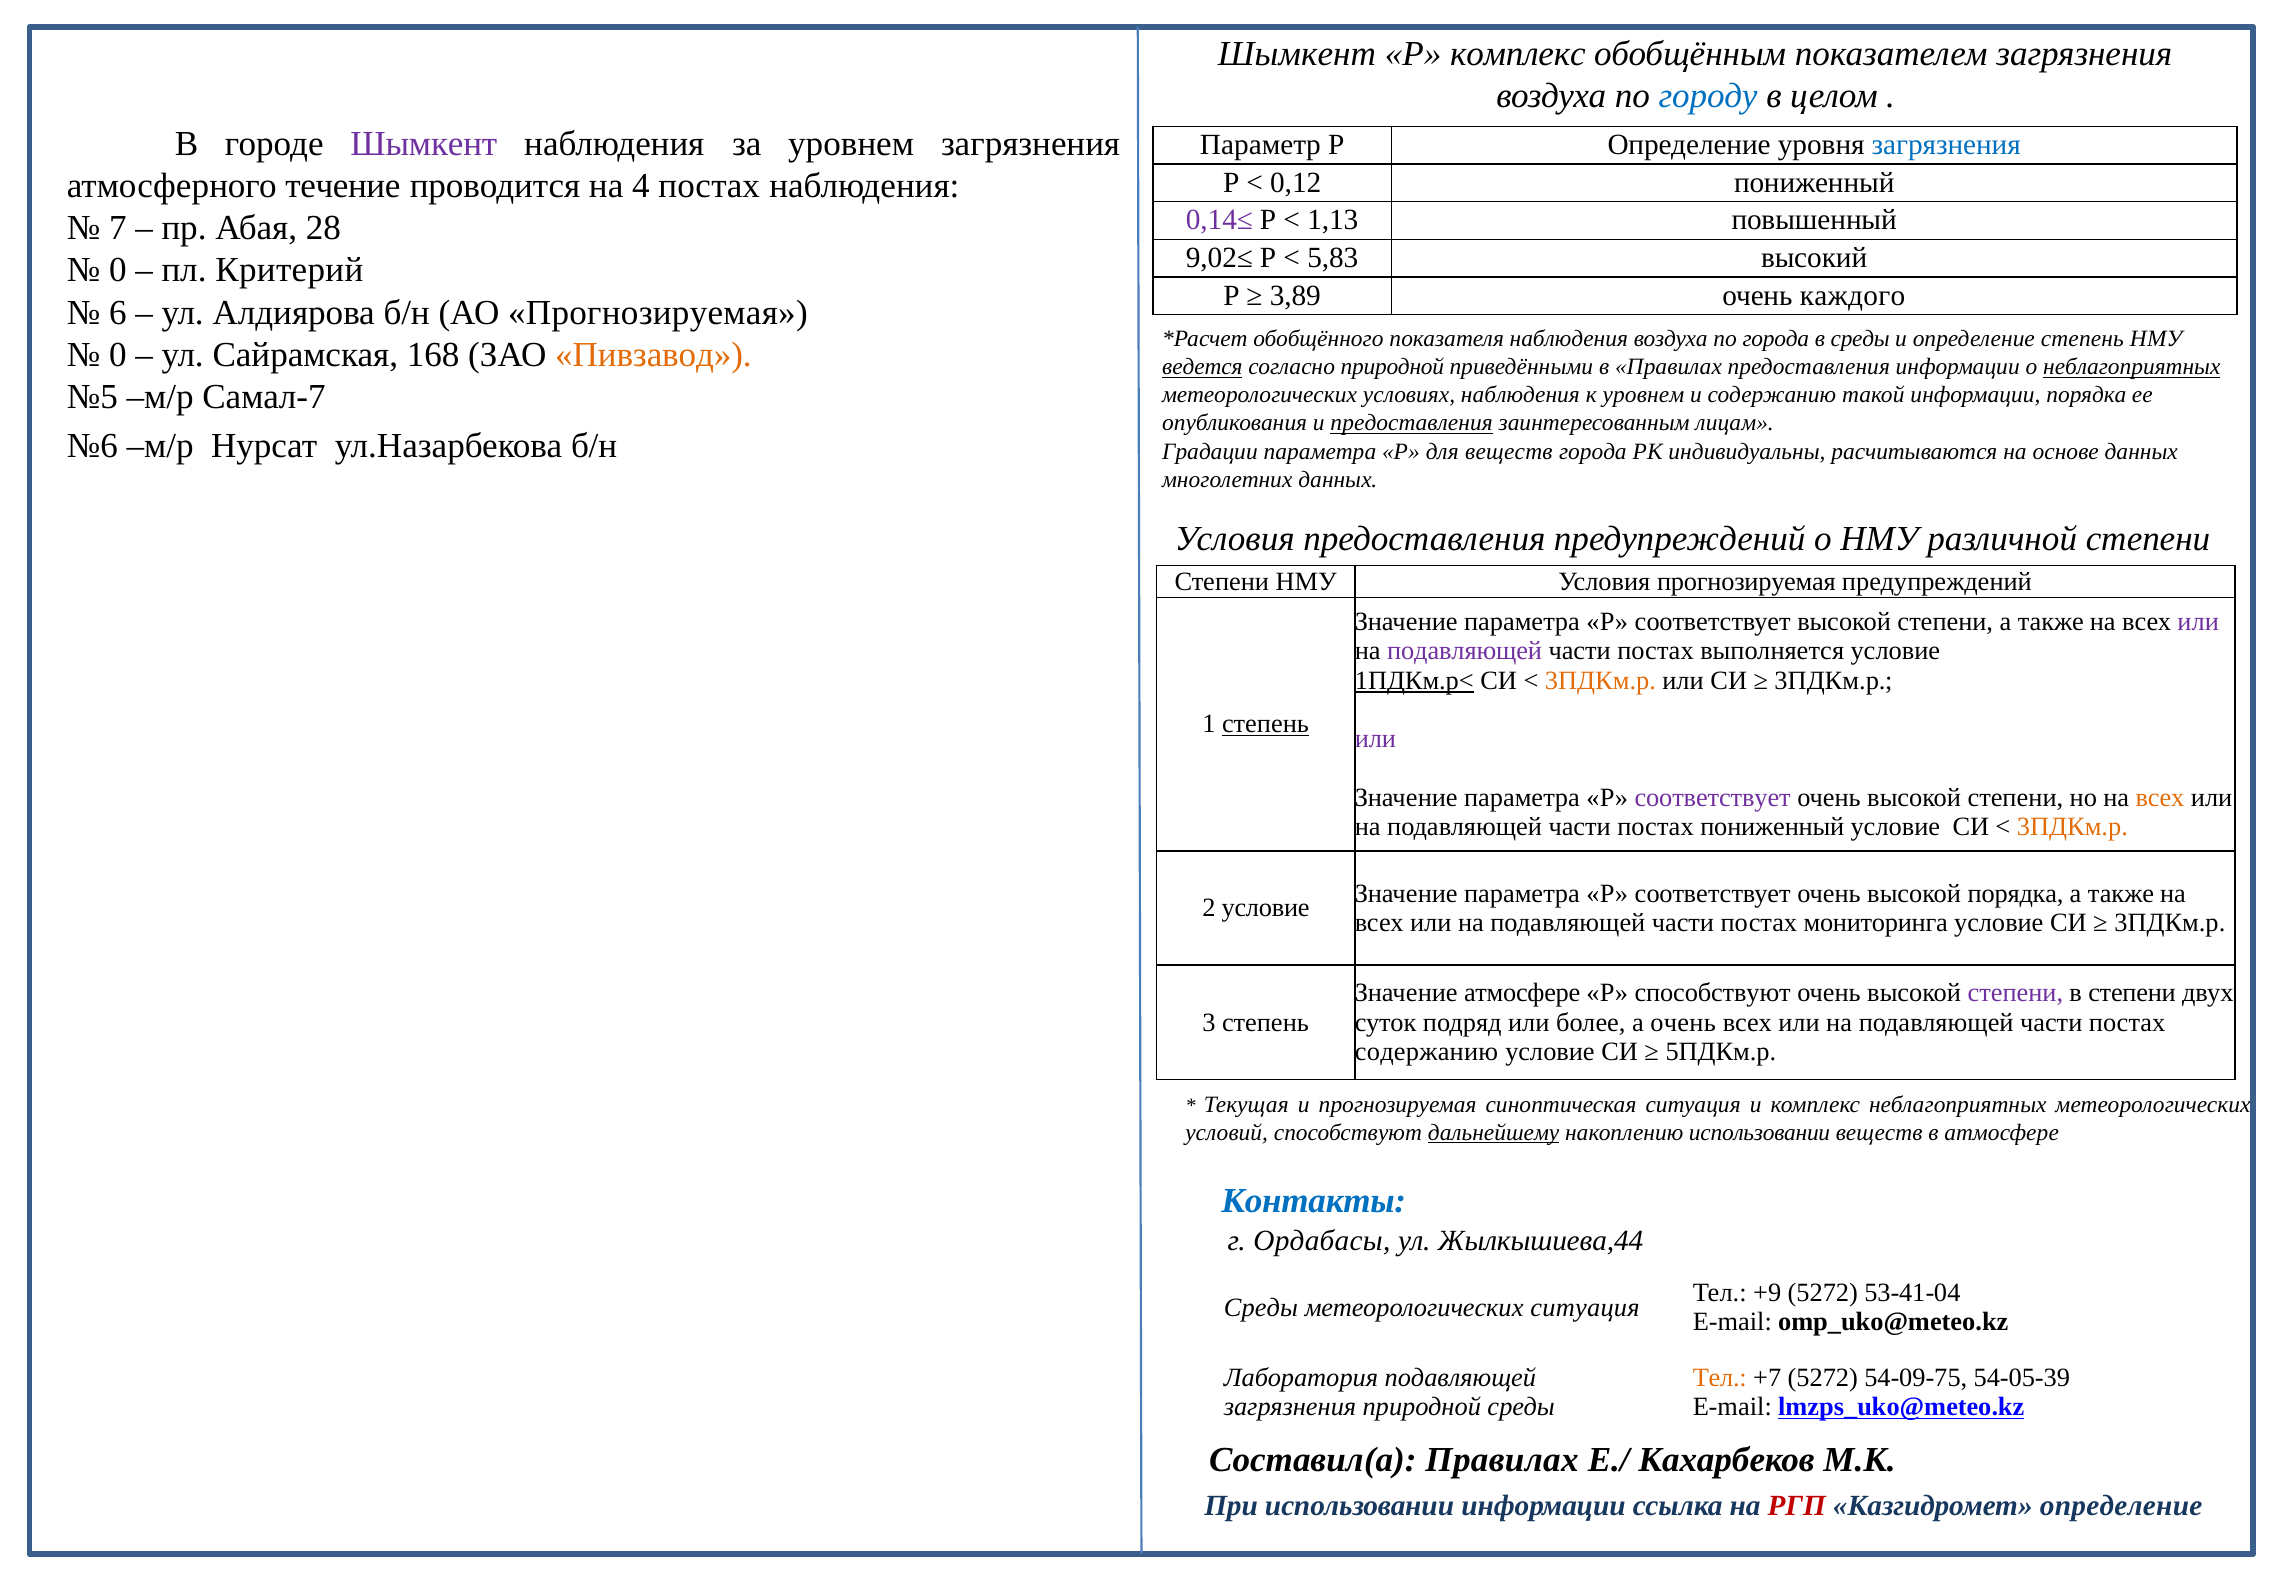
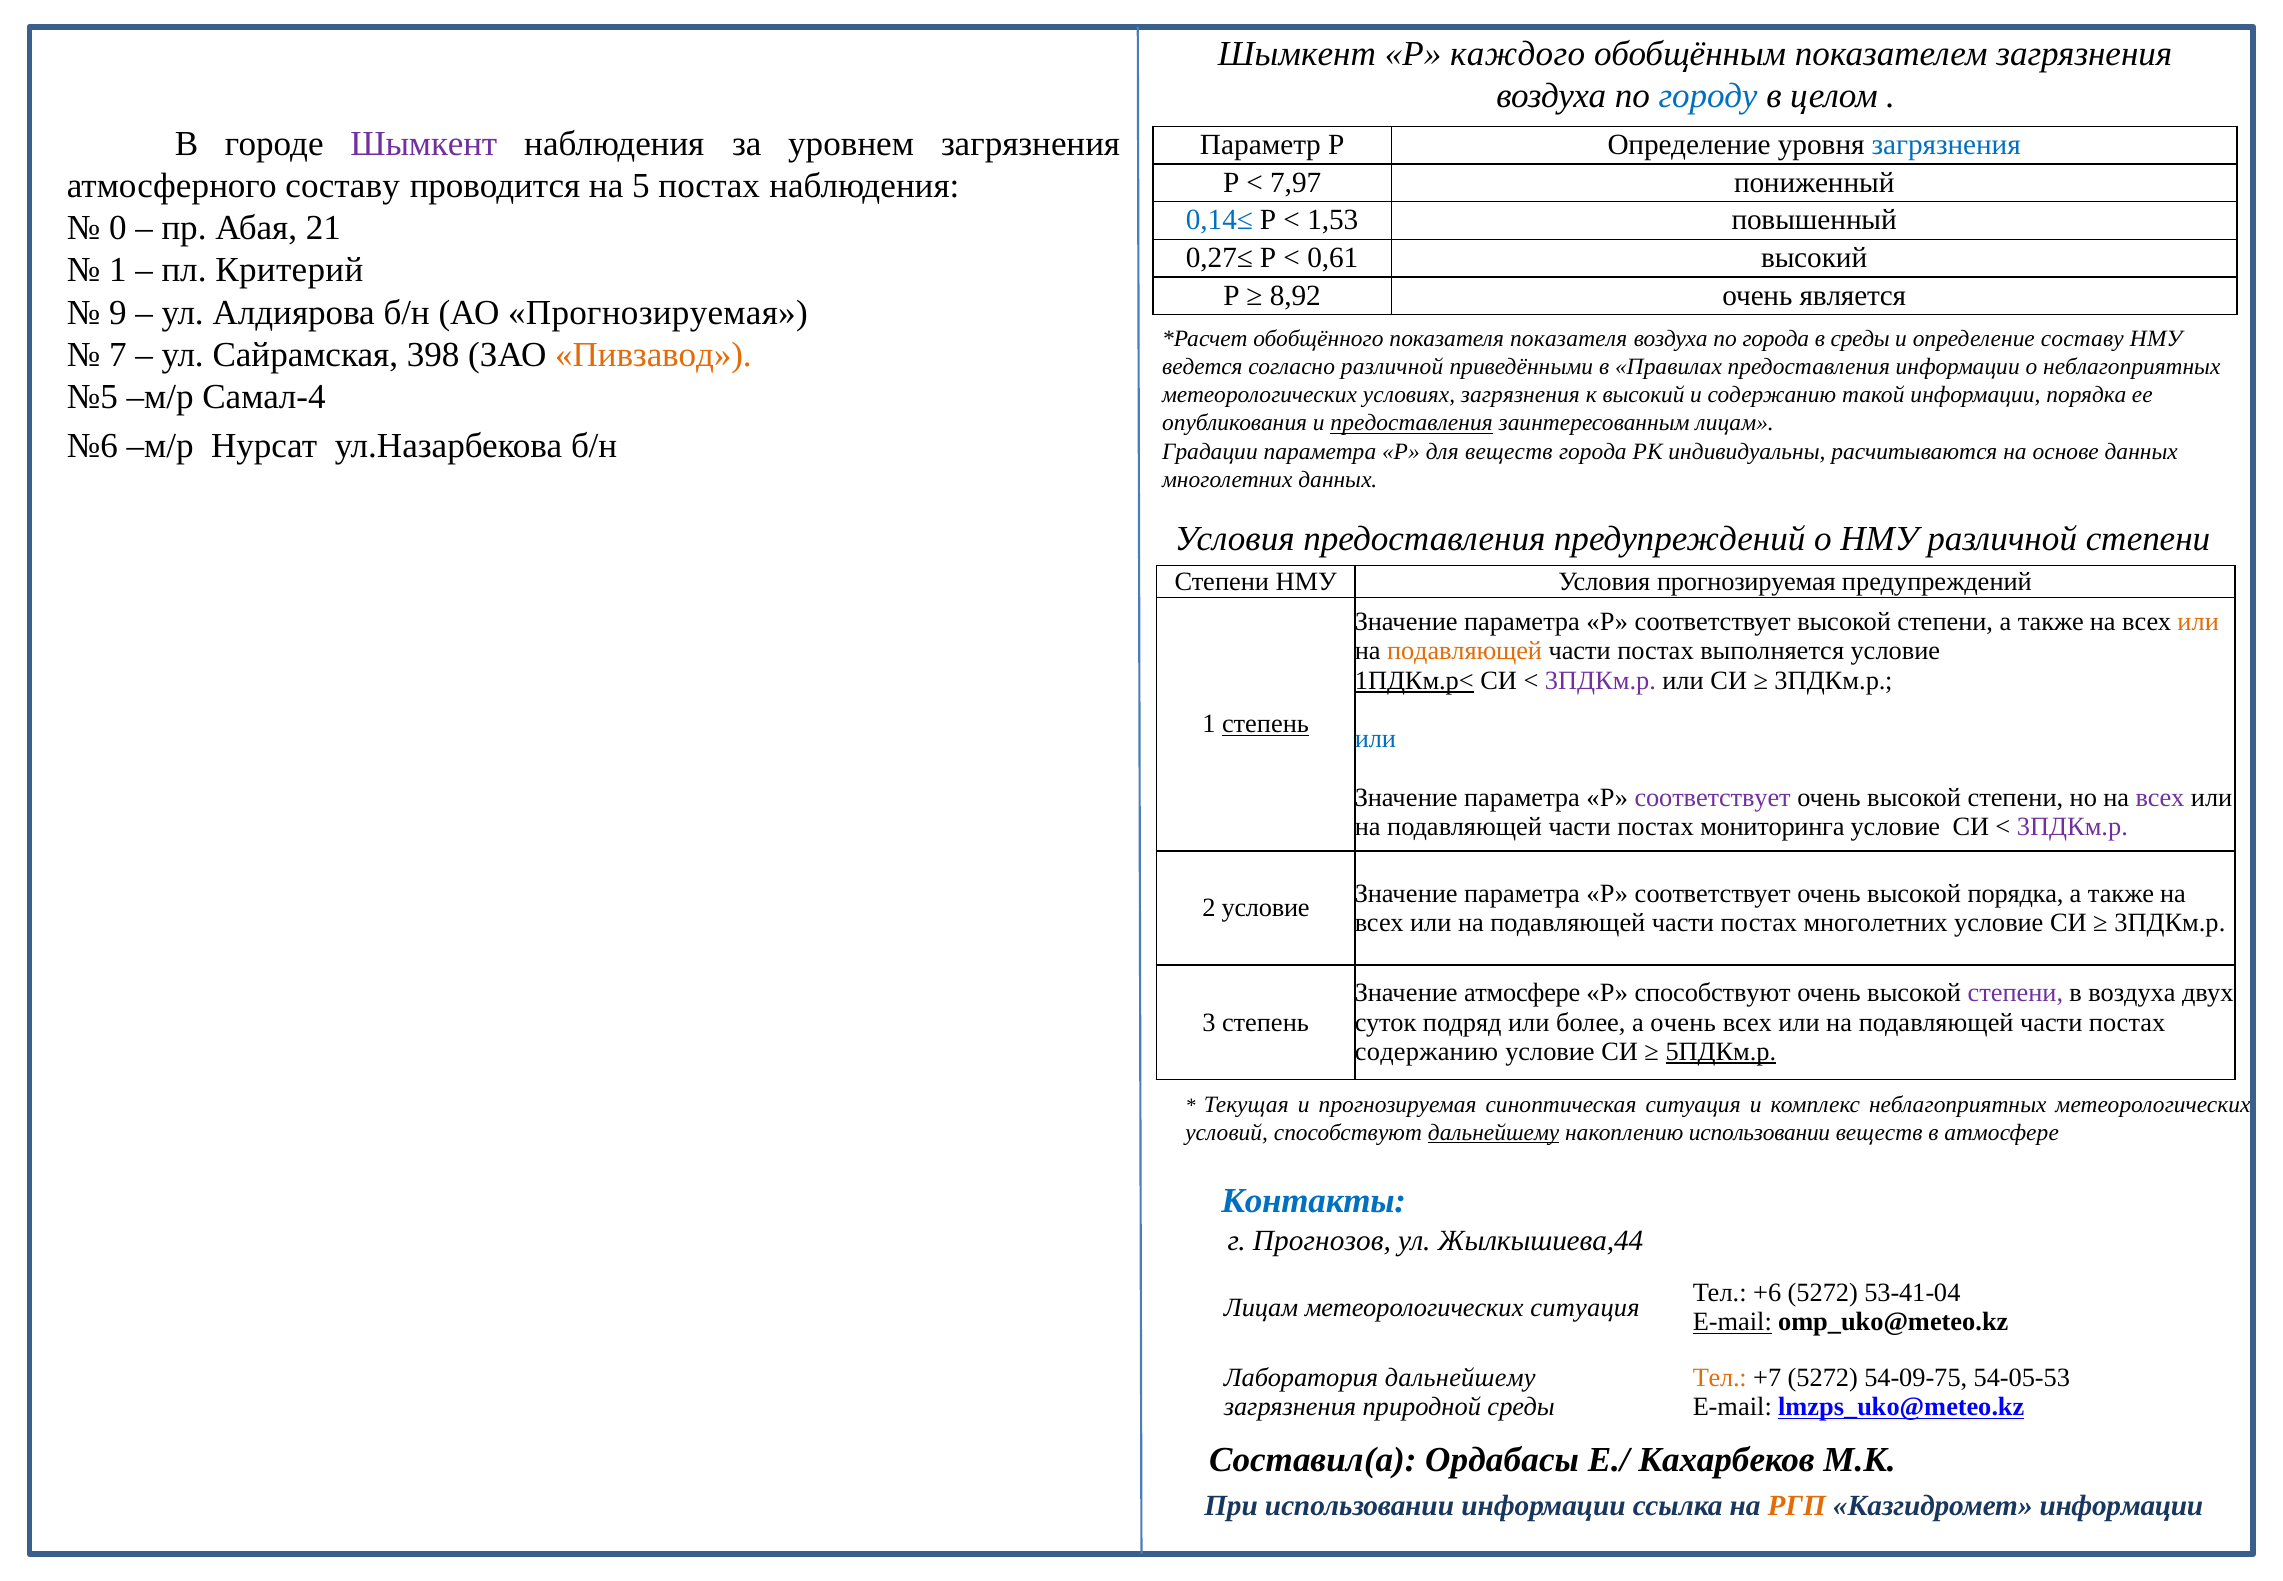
Р комплекс: комплекс -> каждого
0,12: 0,12 -> 7,97
атмосферного течение: течение -> составу
4: 4 -> 5
0,14≤ colour: purple -> blue
1,13: 1,13 -> 1,53
7: 7 -> 0
28: 28 -> 21
9,02≤: 9,02≤ -> 0,27≤
5,83: 5,83 -> 0,61
0 at (118, 270): 0 -> 1
3,89: 3,89 -> 8,92
каждого: каждого -> является
6: 6 -> 9
показателя наблюдения: наблюдения -> показателя
определение степень: степень -> составу
0 at (118, 354): 0 -> 7
168: 168 -> 398
ведется underline: present -> none
согласно природной: природной -> различной
неблагоприятных at (2132, 367) underline: present -> none
Самал-7: Самал-7 -> Самал-4
условиях наблюдения: наблюдения -> загрязнения
к уровнем: уровнем -> высокий
или at (2198, 622) colour: purple -> orange
подавляющей at (1465, 651) colour: purple -> orange
3ПДКм.р at (1600, 680) colour: orange -> purple
или at (1375, 739) colour: purple -> blue
всех at (2160, 797) colour: orange -> purple
постах пониженный: пониженный -> мониторинга
3ПДКм.р at (2072, 826) colour: orange -> purple
постах мониторинга: мониторинга -> многолетних
в степени: степени -> воздуха
5ПДКм.р underline: none -> present
Ордабасы: Ордабасы -> Прогнозов
+9: +9 -> +6
Среды at (1261, 1307): Среды -> Лицам
E-mail at (1732, 1322) underline: none -> present
Лаборатория подавляющей: подавляющей -> дальнейшему
54-05-39: 54-05-39 -> 54-05-53
Составил(а Правилах: Правилах -> Ордабасы
РГП colour: red -> orange
Казгидромет определение: определение -> информации
